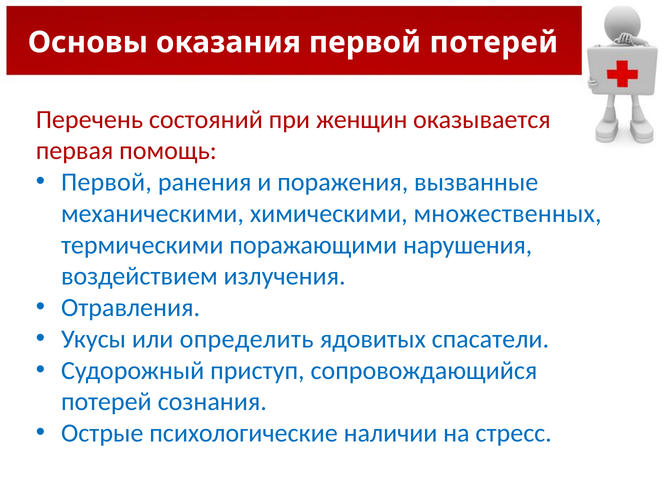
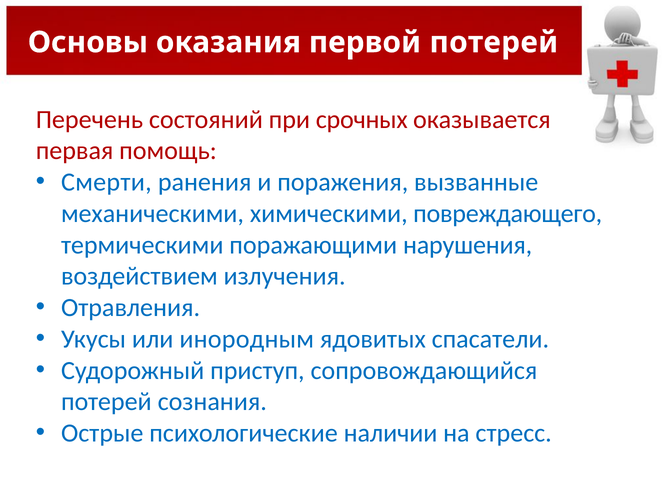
женщин: женщин -> срочных
Первой at (106, 182): Первой -> Смерти
множественных: множественных -> повреждающего
определить: определить -> инородным
